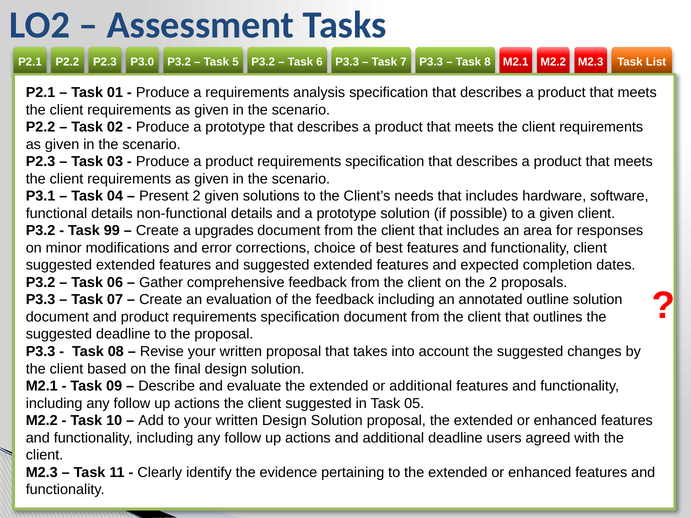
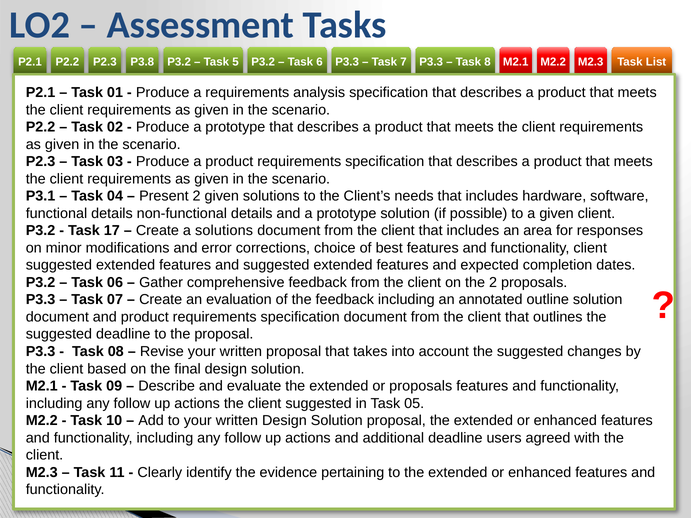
P3.0: P3.0 -> P3.8
99: 99 -> 17
a upgrades: upgrades -> solutions
or additional: additional -> proposals
